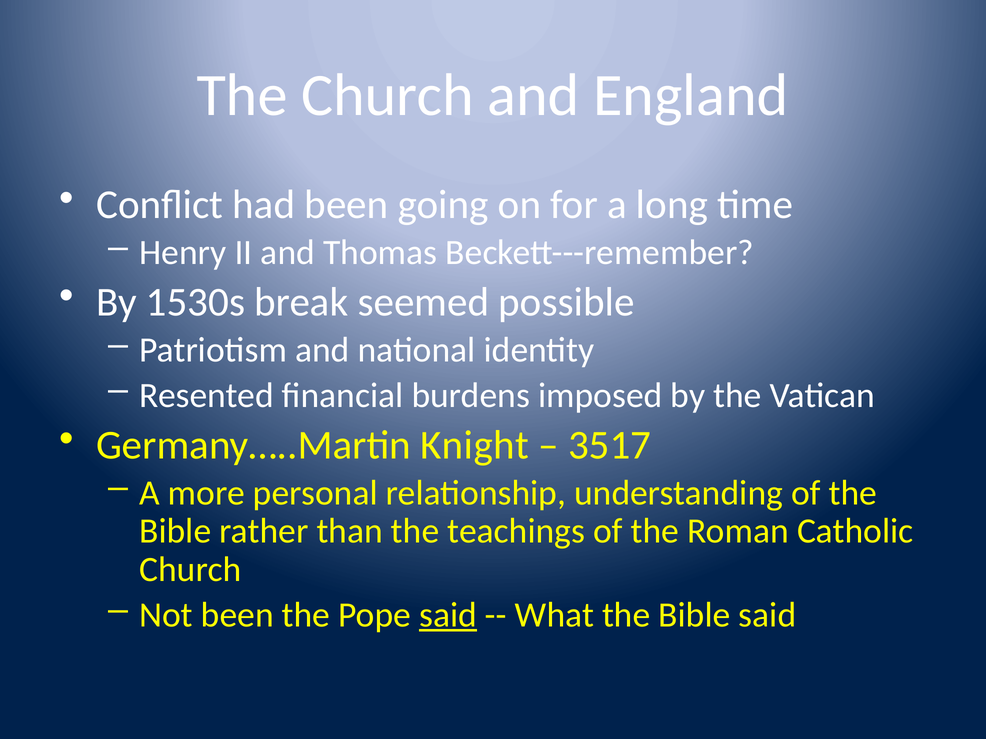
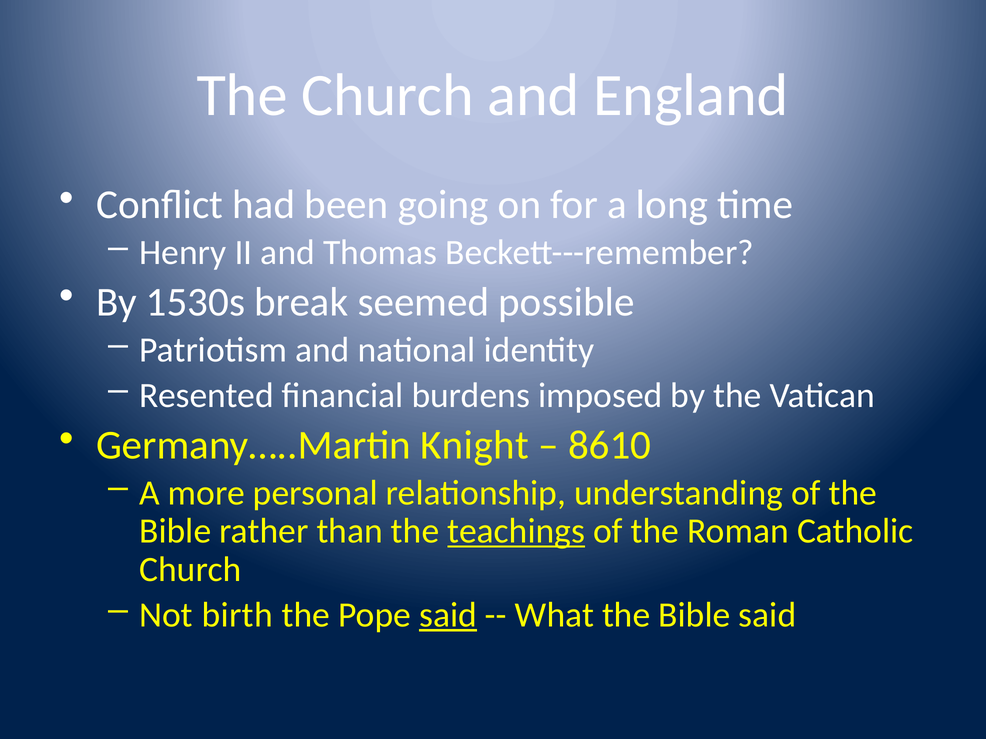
3517: 3517 -> 8610
teachings underline: none -> present
Not been: been -> birth
